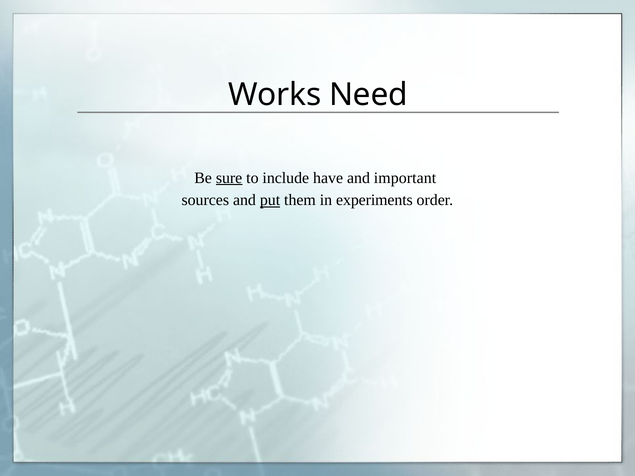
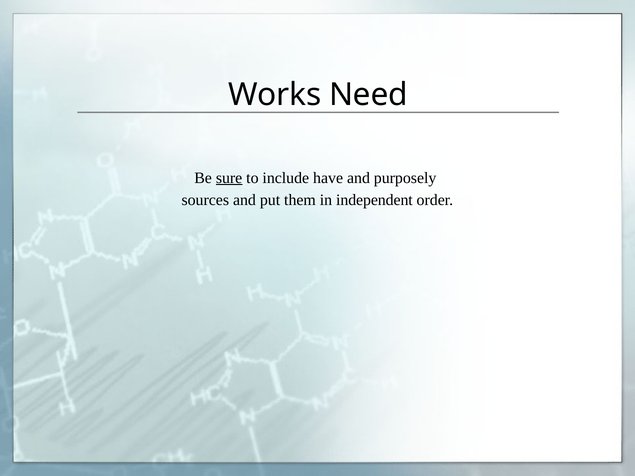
important: important -> purposely
put underline: present -> none
experiments: experiments -> independent
